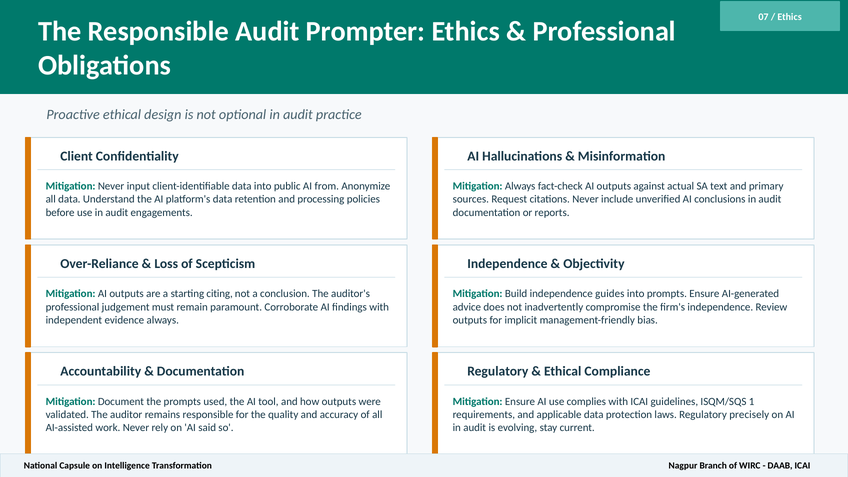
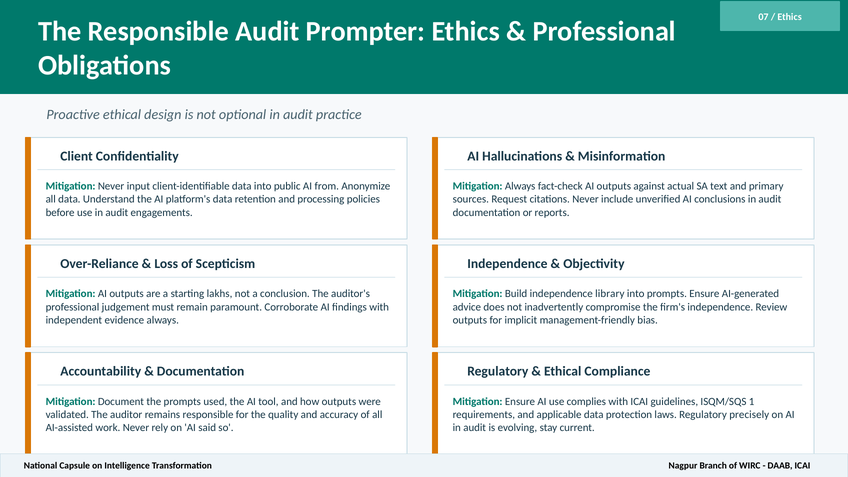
citing: citing -> lakhs
guides: guides -> library
